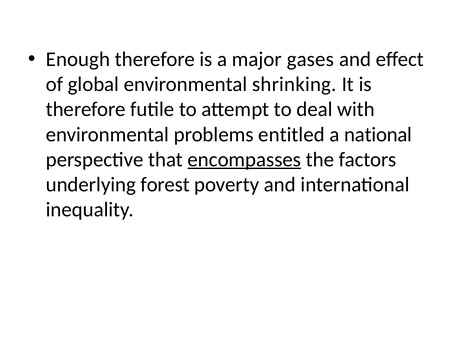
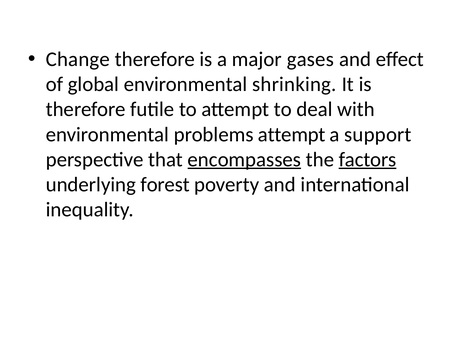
Enough: Enough -> Change
problems entitled: entitled -> attempt
national: national -> support
factors underline: none -> present
